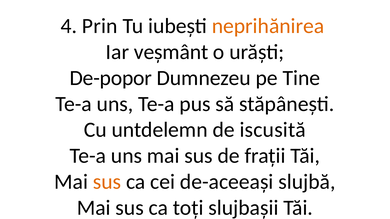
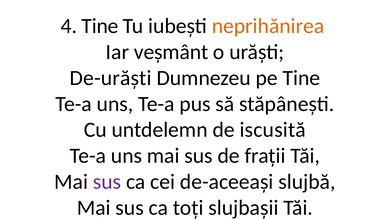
4 Prin: Prin -> Tine
De-popor: De-popor -> De-urăști
sus at (107, 182) colour: orange -> purple
